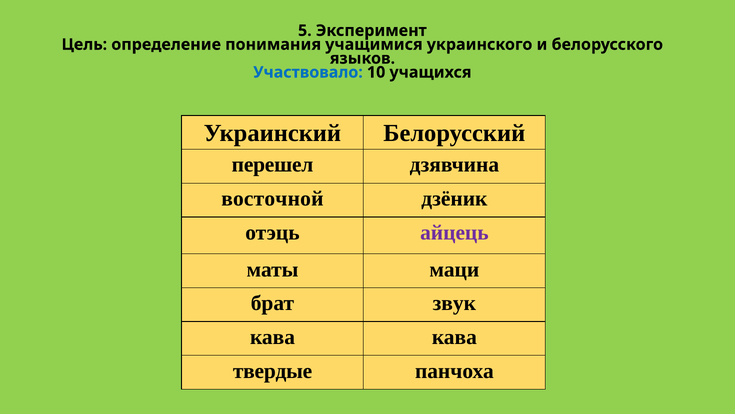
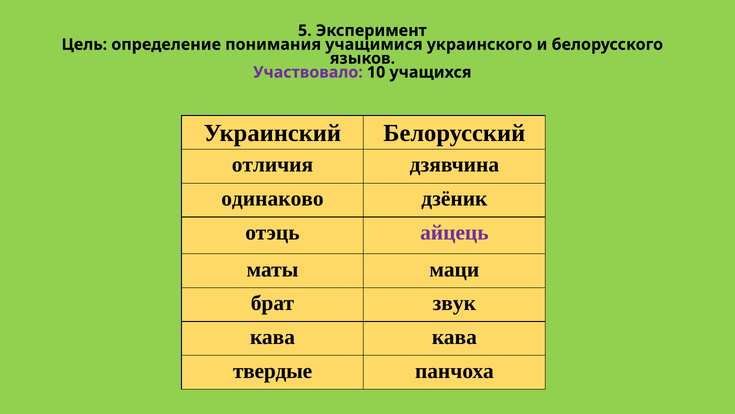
Участвовало colour: blue -> purple
перешел: перешел -> отличия
восточной: восточной -> одинаково
